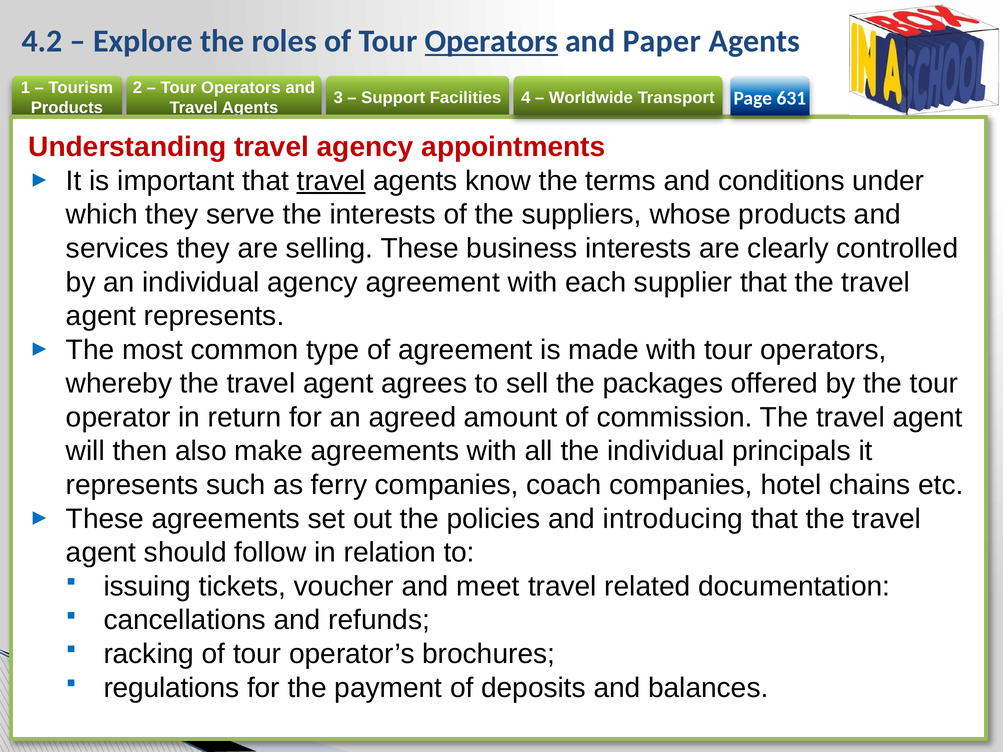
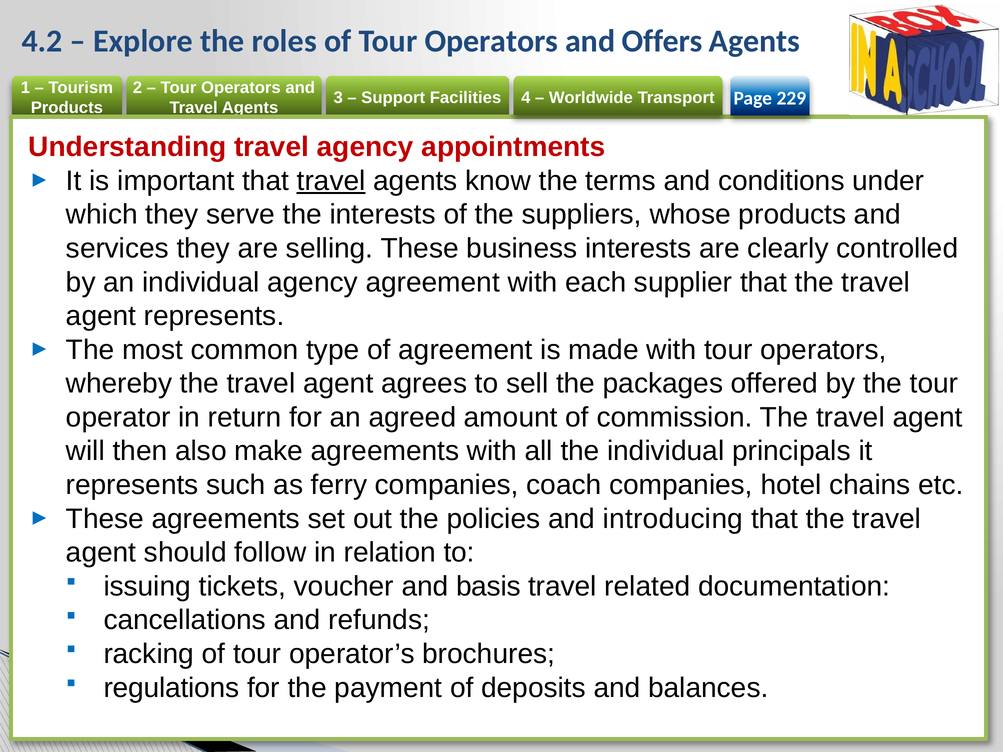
Operators at (491, 41) underline: present -> none
Paper: Paper -> Offers
631: 631 -> 229
meet: meet -> basis
